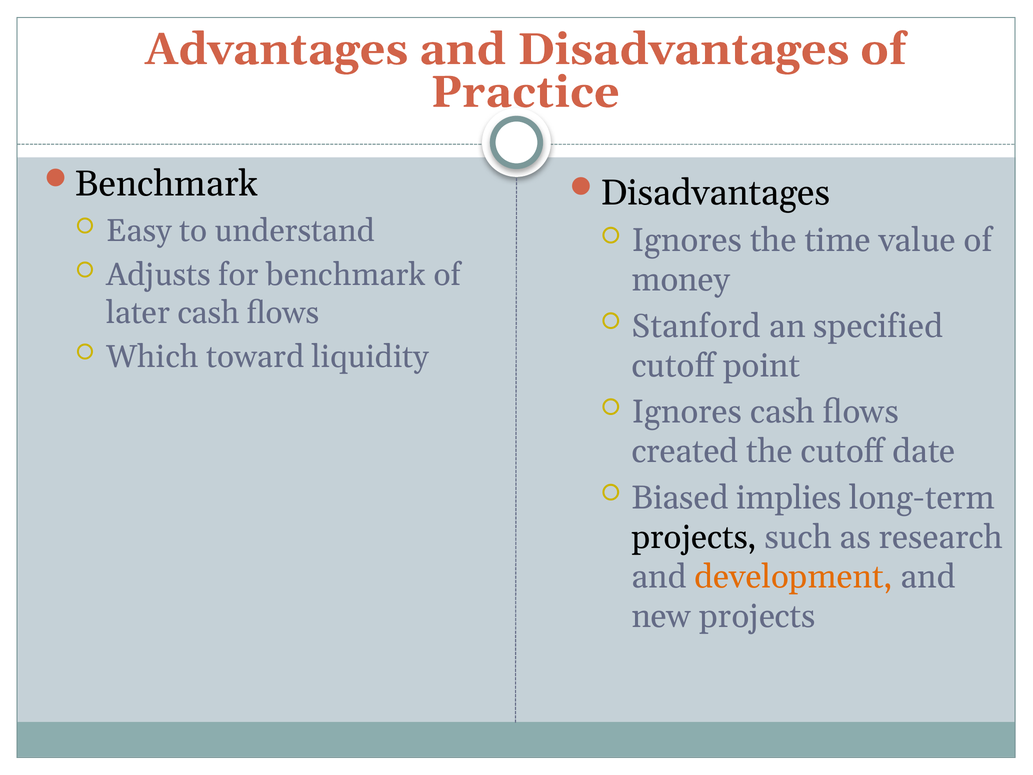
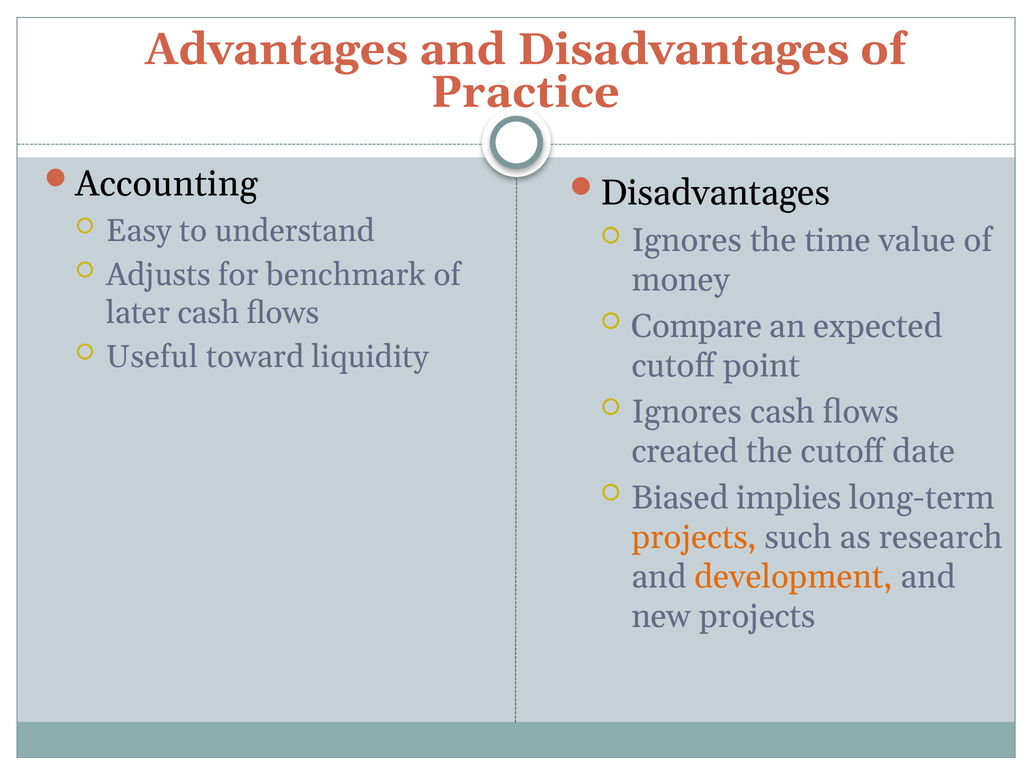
Benchmark at (167, 184): Benchmark -> Accounting
Stanford: Stanford -> Compare
specified: specified -> expected
Which: Which -> Useful
projects at (694, 537) colour: black -> orange
